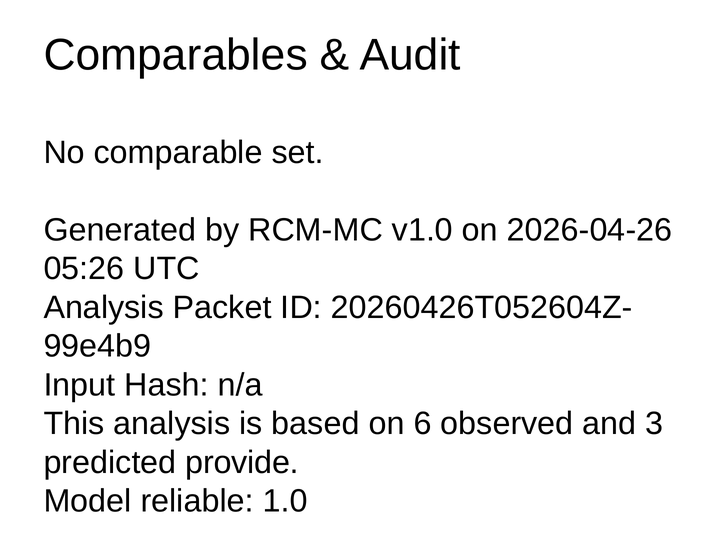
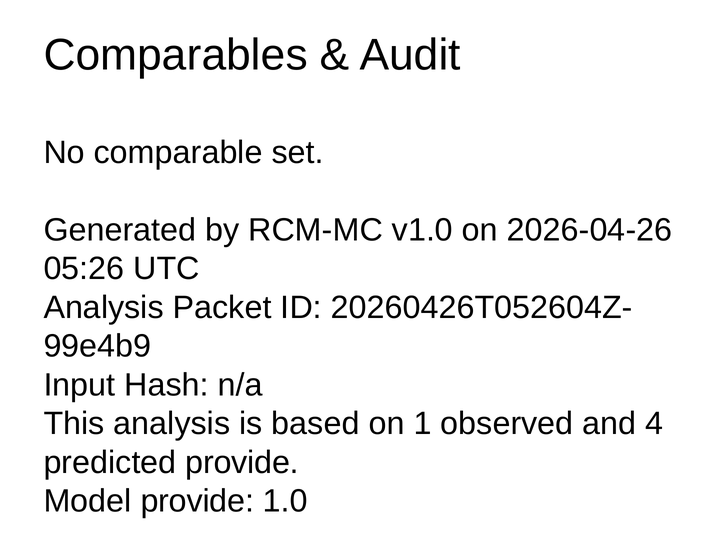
6: 6 -> 1
3: 3 -> 4
Model reliable: reliable -> provide
